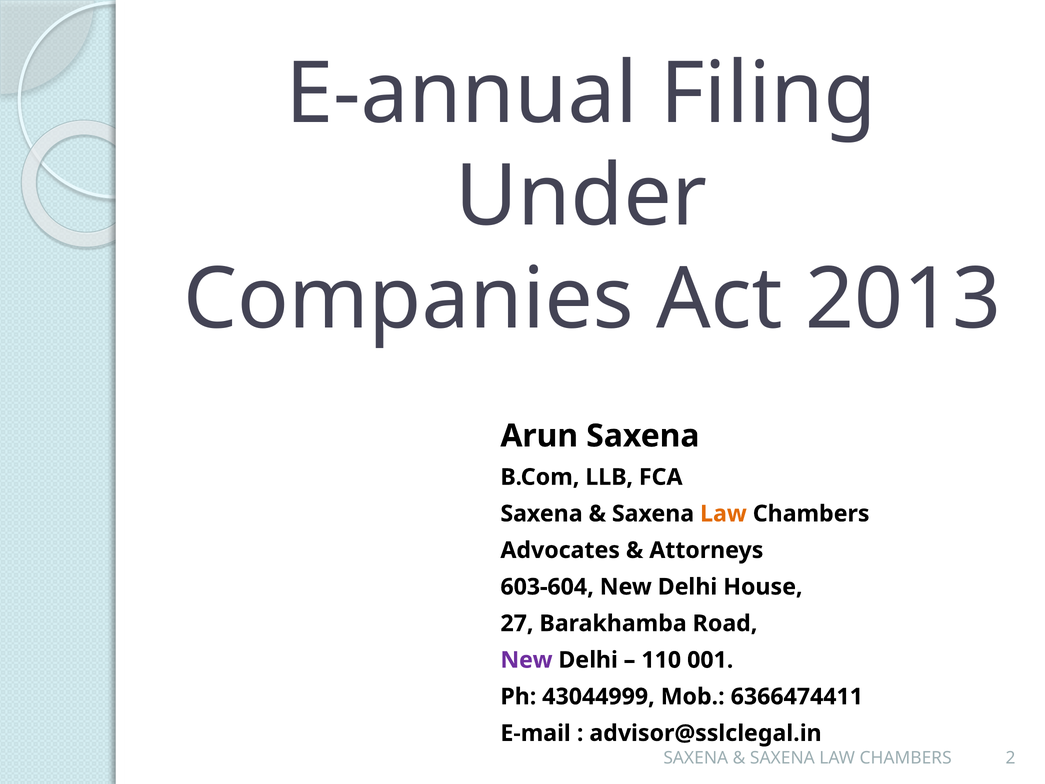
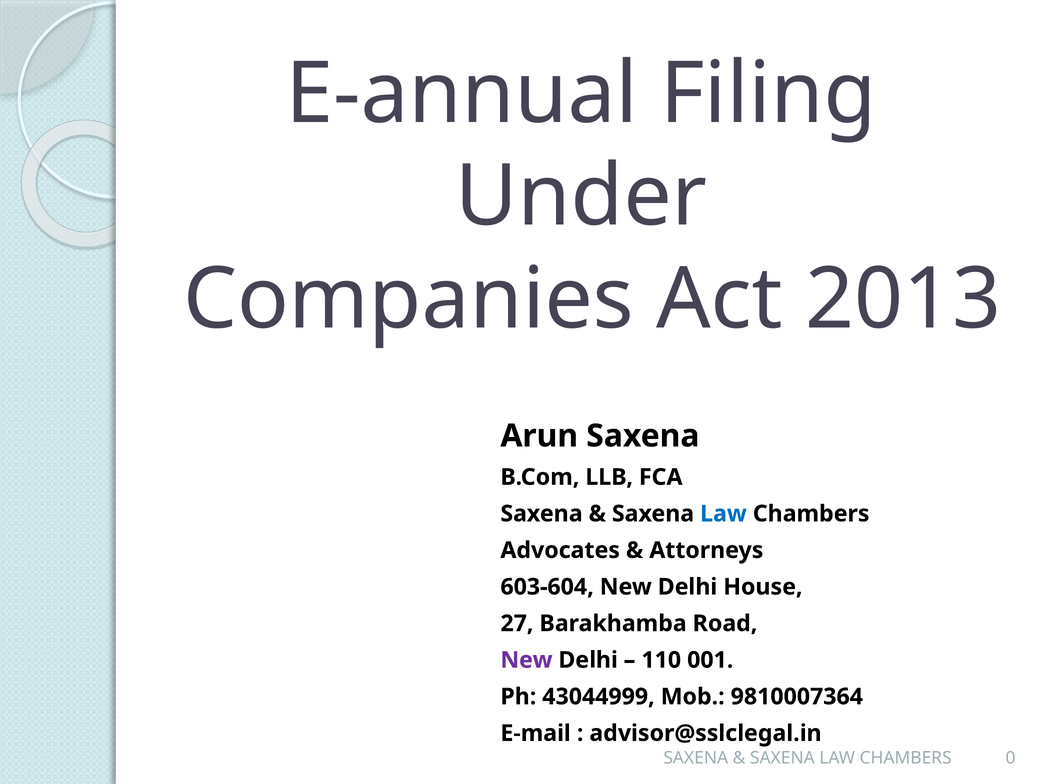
Law at (723, 514) colour: orange -> blue
6366474411: 6366474411 -> 9810007364
2: 2 -> 0
